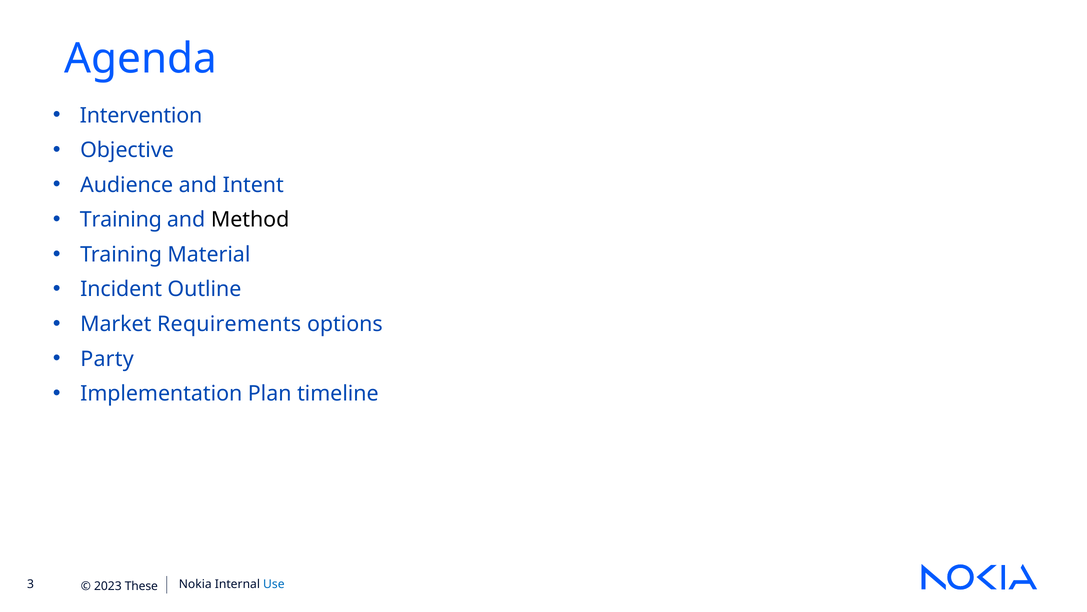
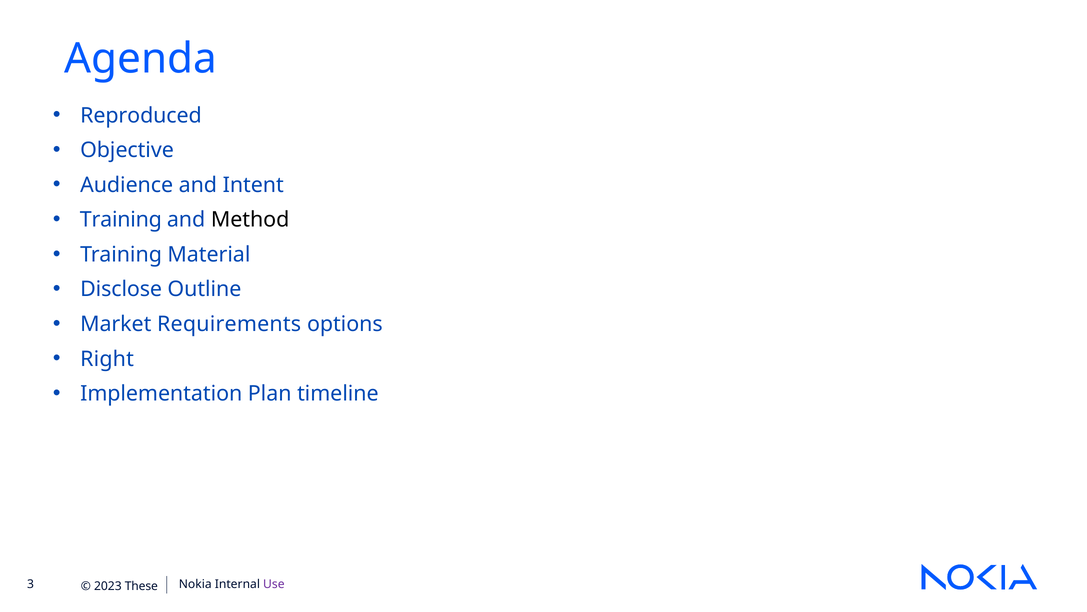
Intervention: Intervention -> Reproduced
Incident: Incident -> Disclose
Party: Party -> Right
Use colour: blue -> purple
